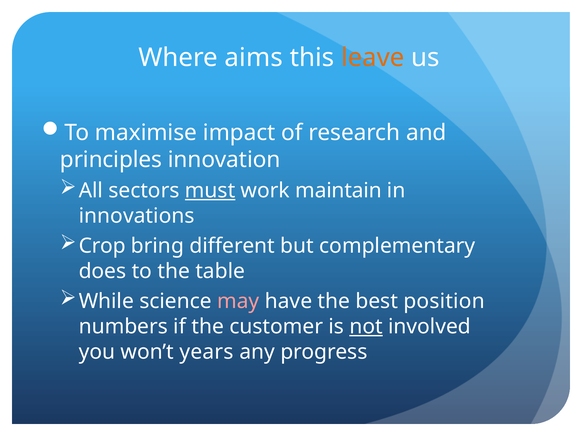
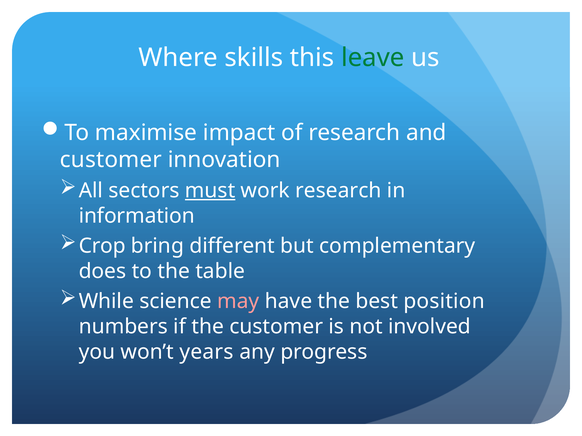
aims: aims -> skills
leave colour: orange -> green
principles at (111, 160): principles -> customer
work maintain: maintain -> research
innovations: innovations -> information
not underline: present -> none
